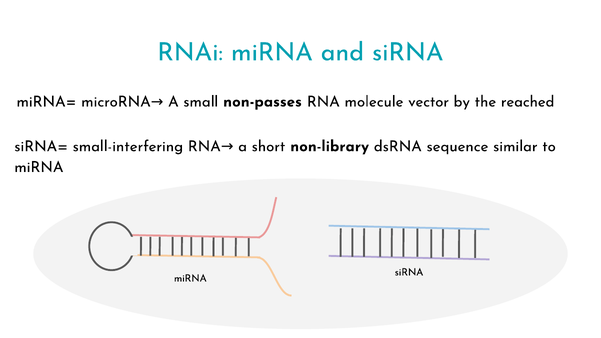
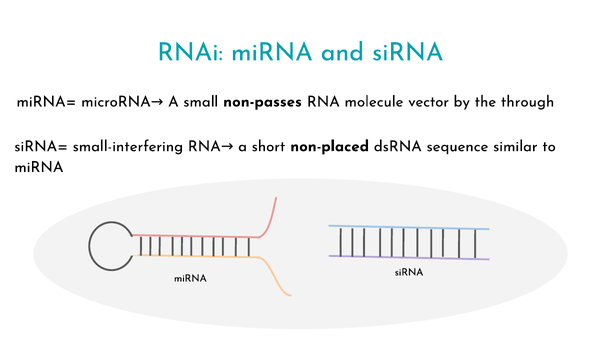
reached: reached -> through
non-library: non-library -> non-placed
